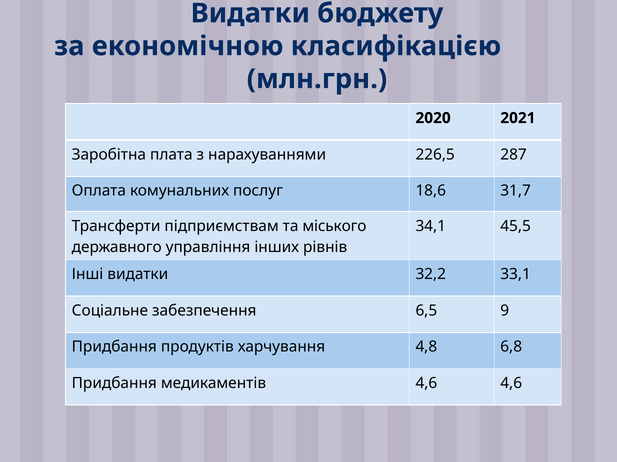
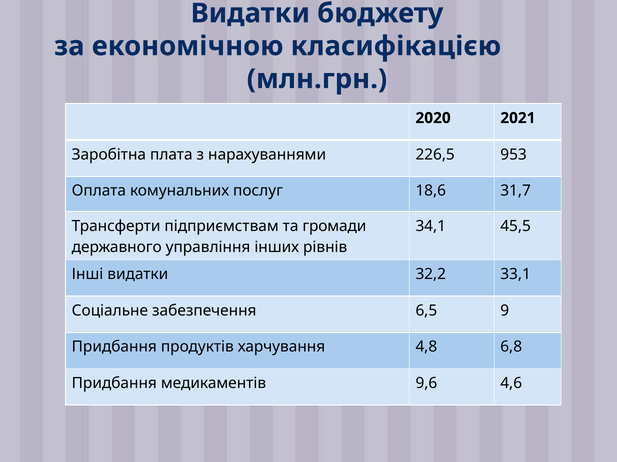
287: 287 -> 953
міського: міського -> громади
медикаментів 4,6: 4,6 -> 9,6
